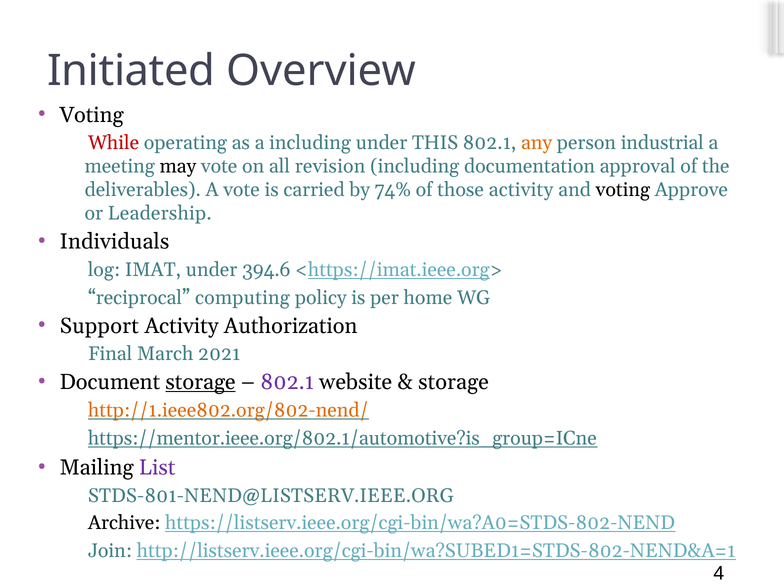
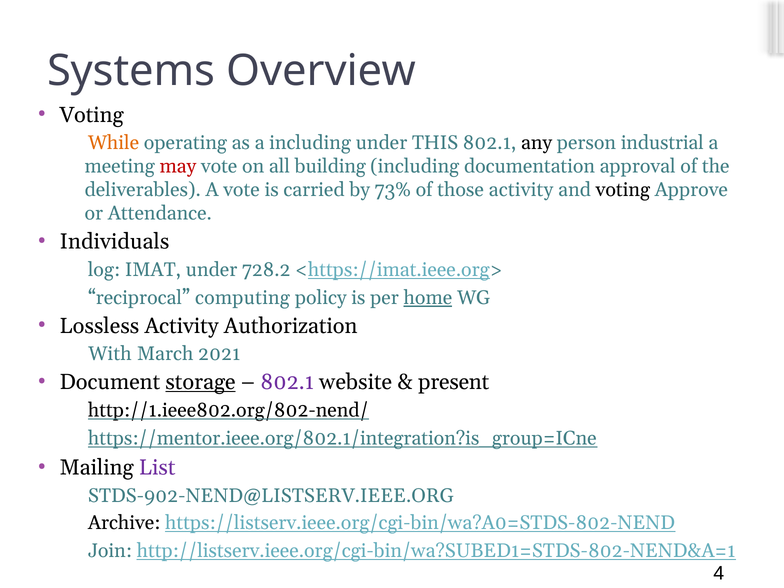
Initiated: Initiated -> Systems
While colour: red -> orange
any colour: orange -> black
may colour: black -> red
revision: revision -> building
74%: 74% -> 73%
Leadership: Leadership -> Attendance
394.6: 394.6 -> 728.2
home underline: none -> present
Support: Support -> Lossless
Final: Final -> With
storage at (454, 382): storage -> present
http://1.ieee802.org/802-nend/ colour: orange -> black
https://mentor.ieee.org/802.1/automotive?is_group=ICne: https://mentor.ieee.org/802.1/automotive?is_group=ICne -> https://mentor.ieee.org/802.1/integration?is_group=ICne
STDS-801-NEND@LISTSERV.IEEE.ORG: STDS-801-NEND@LISTSERV.IEEE.ORG -> STDS-902-NEND@LISTSERV.IEEE.ORG
